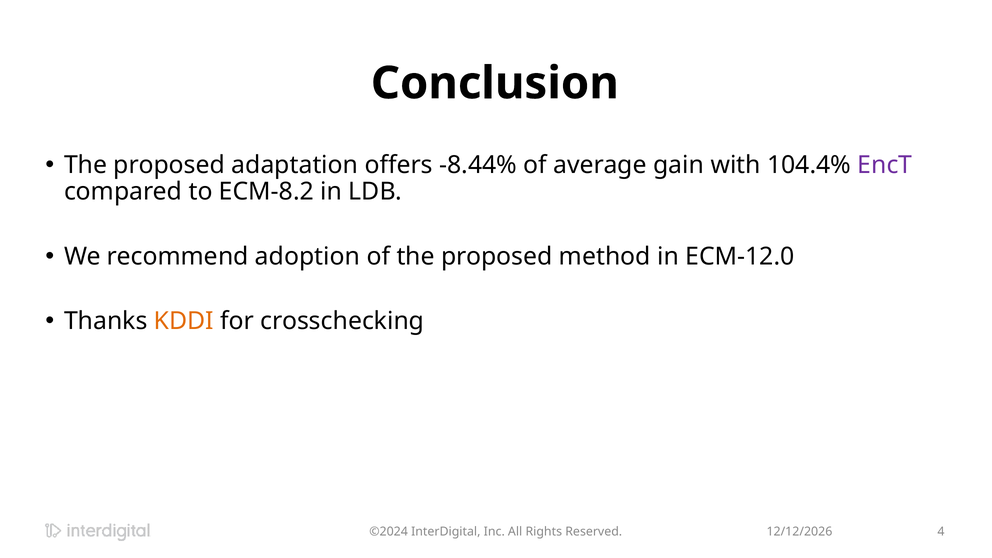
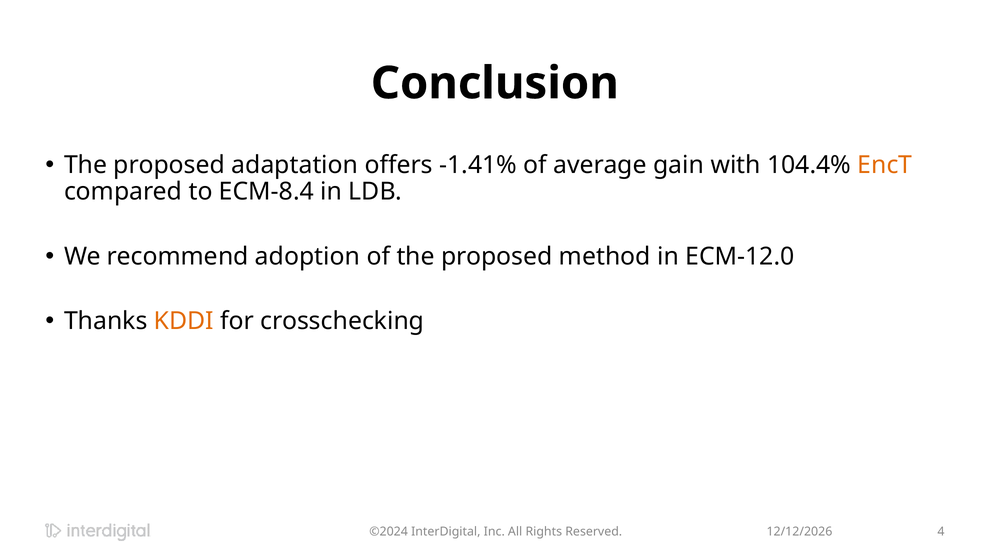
-8.44%: -8.44% -> -1.41%
EncT colour: purple -> orange
ECM-8.2: ECM-8.2 -> ECM-8.4
